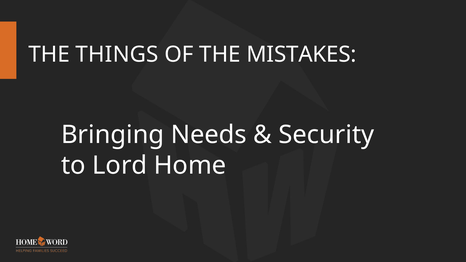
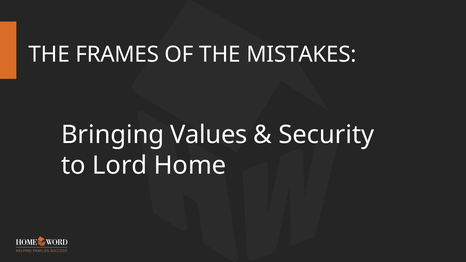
THINGS: THINGS -> FRAMES
Needs: Needs -> Values
